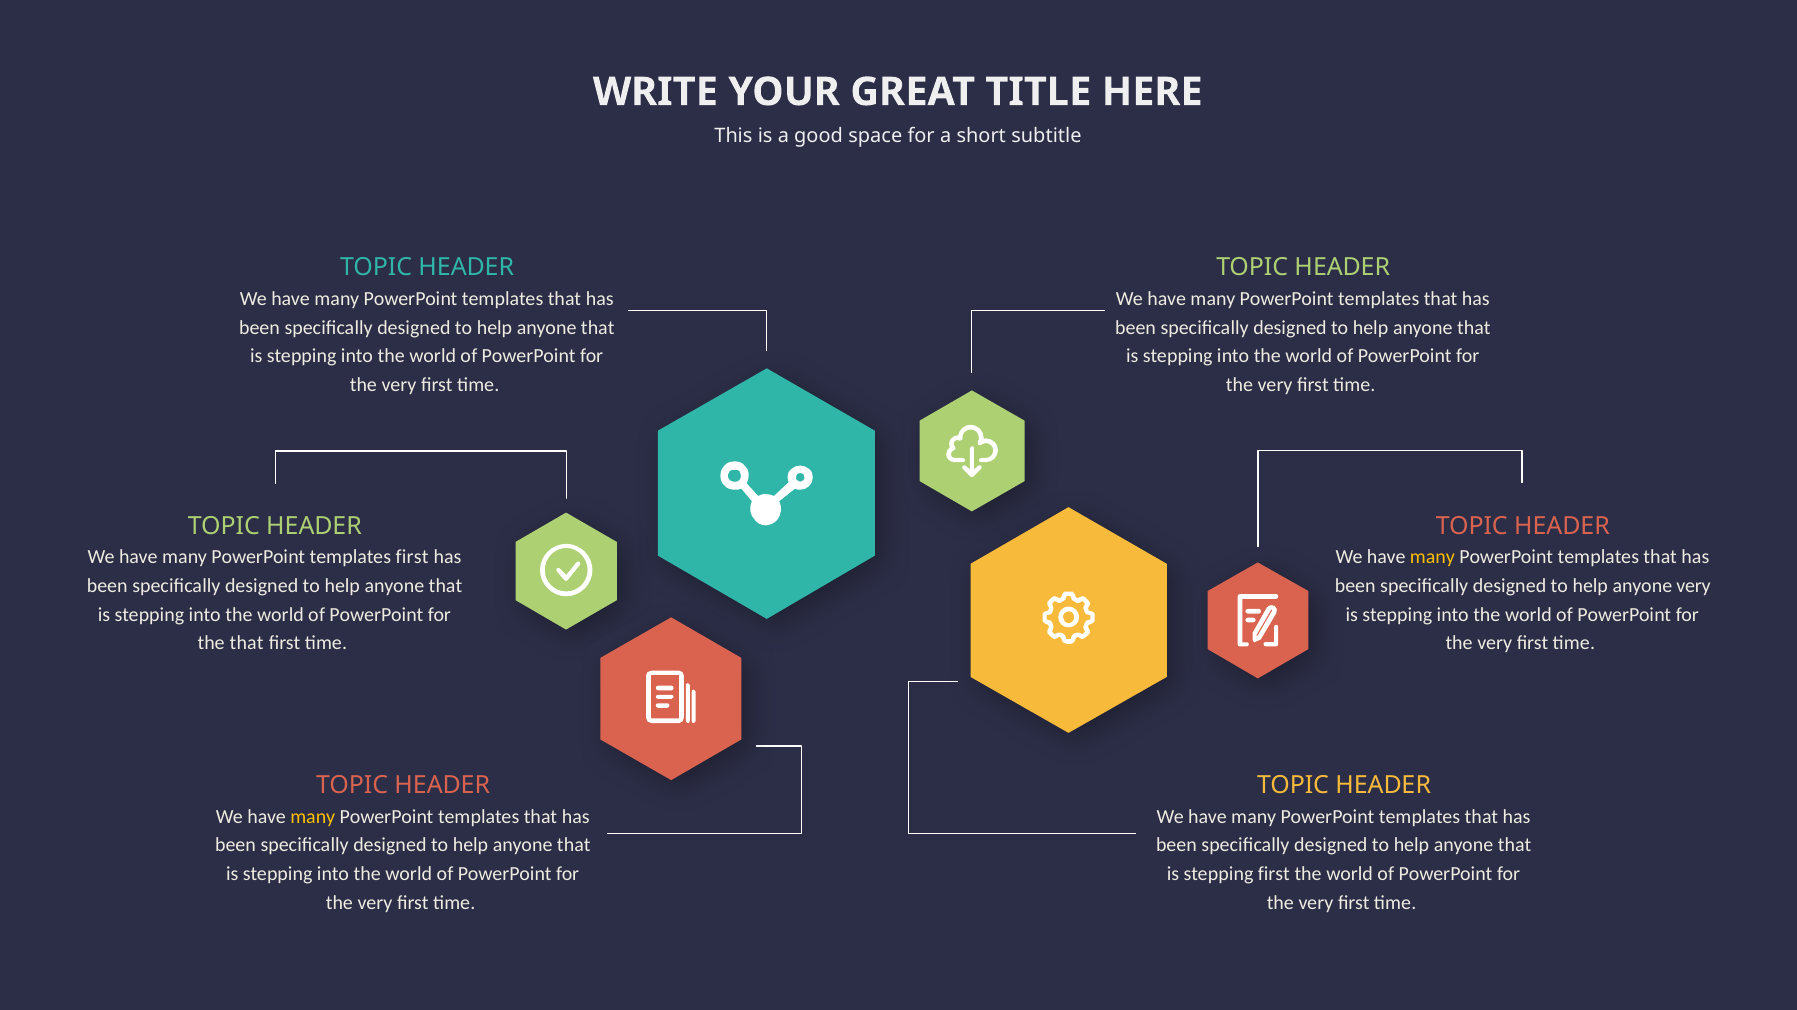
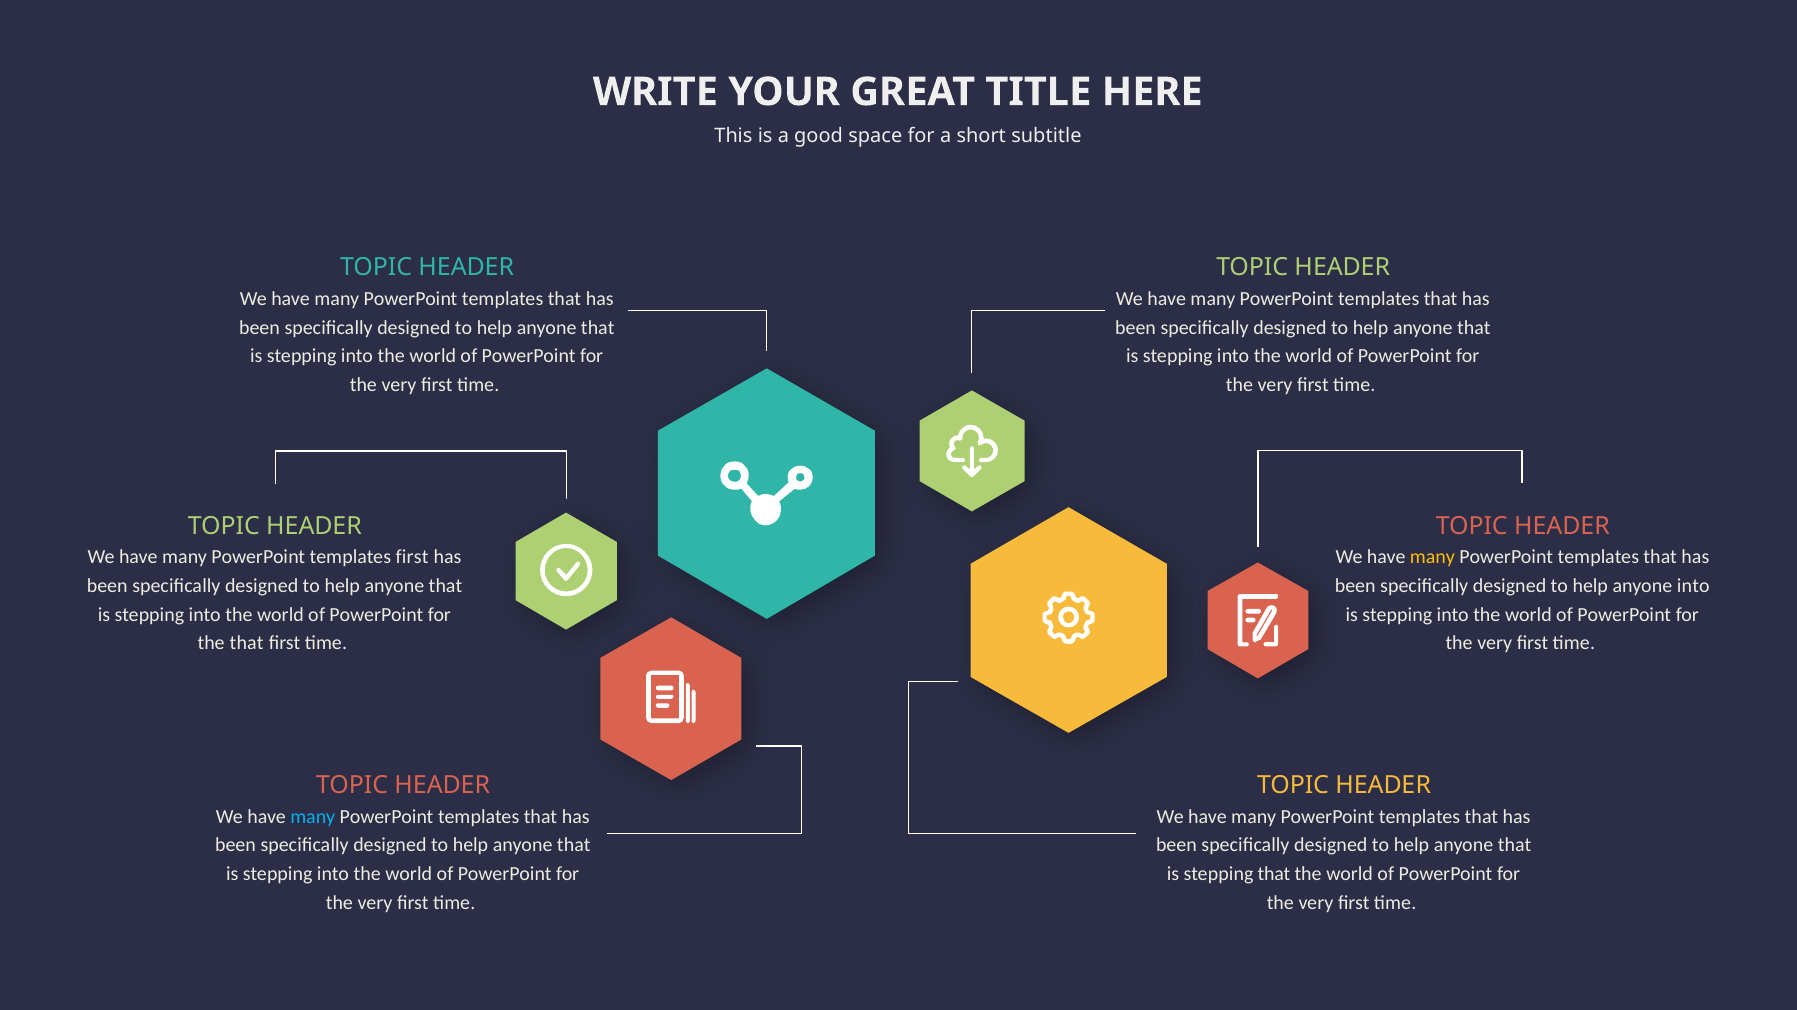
anyone very: very -> into
many at (313, 817) colour: yellow -> light blue
stepping first: first -> that
